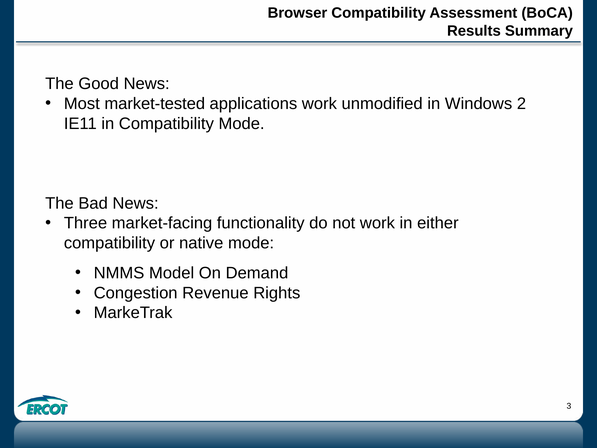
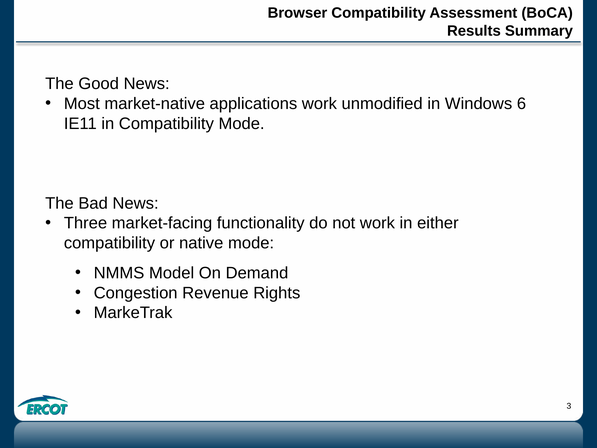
market-tested: market-tested -> market-native
2: 2 -> 6
